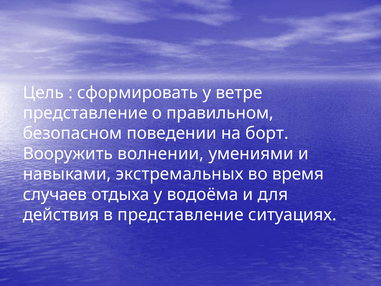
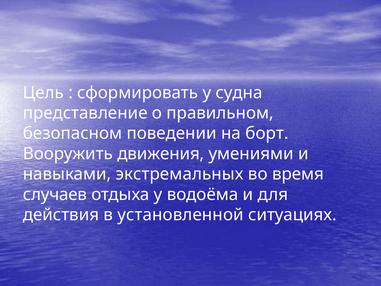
ветре: ветре -> судна
волнении: волнении -> движения
в представление: представление -> установленной
